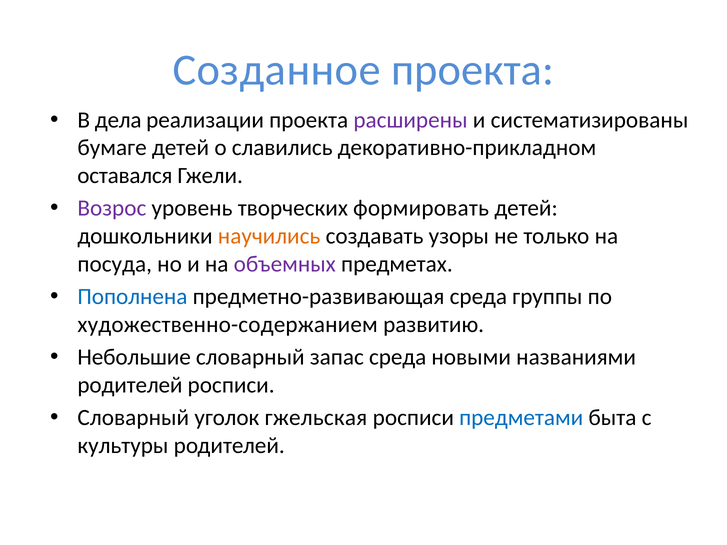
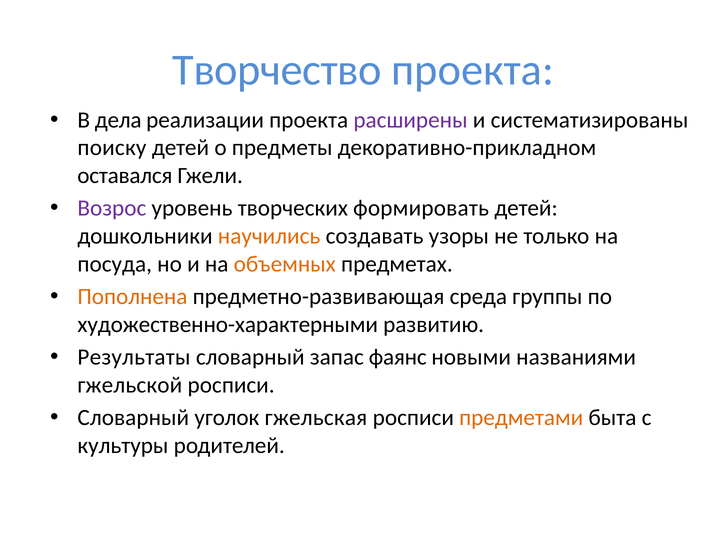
Созданное: Созданное -> Творчество
бумаге: бумаге -> поиску
славились: славились -> предметы
объемных colour: purple -> orange
Пополнена colour: blue -> orange
художественно-содержанием: художественно-содержанием -> художественно-характерными
Небольшие: Небольшие -> Результаты
запас среда: среда -> фаянс
родителей at (130, 385): родителей -> гжельской
предметами colour: blue -> orange
